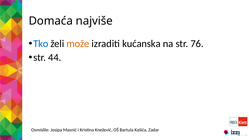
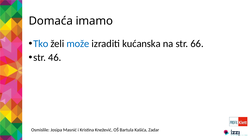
najviše: najviše -> imamo
može colour: orange -> blue
76: 76 -> 66
44: 44 -> 46
